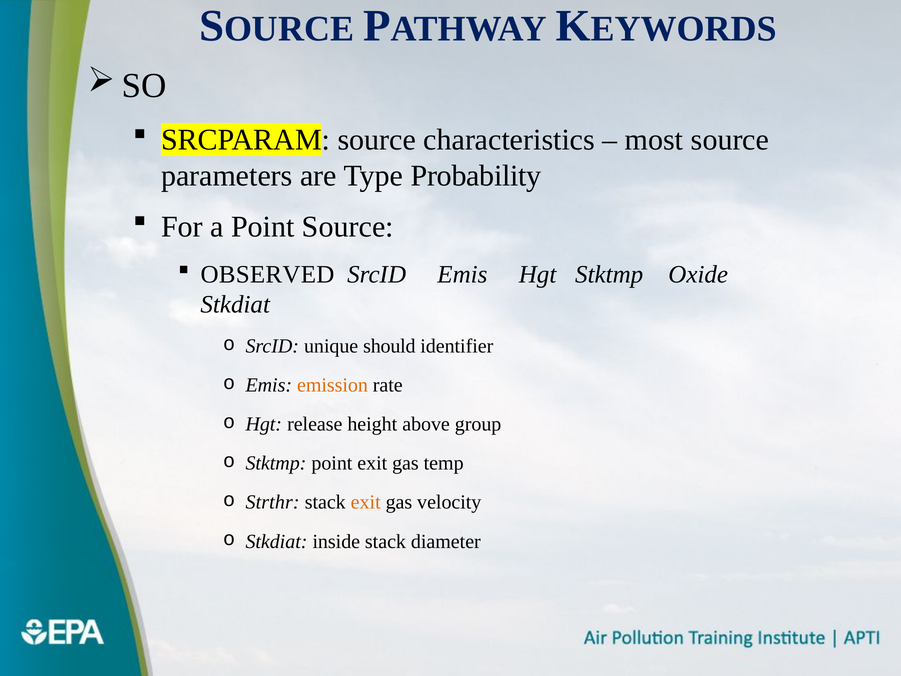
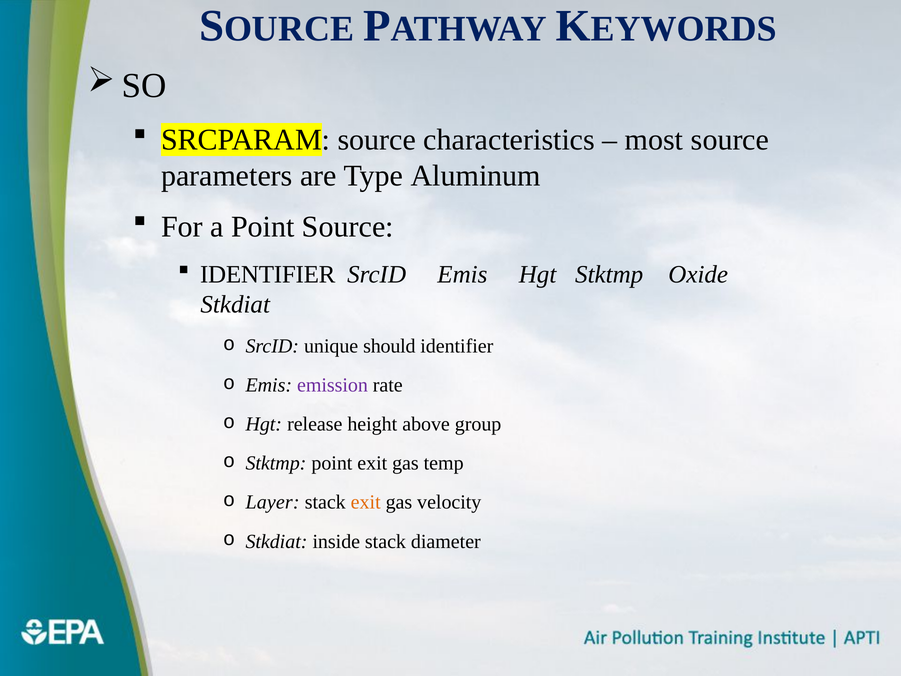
Probability: Probability -> Aluminum
OBSERVED at (267, 274): OBSERVED -> IDENTIFIER
emission colour: orange -> purple
Strthr: Strthr -> Layer
